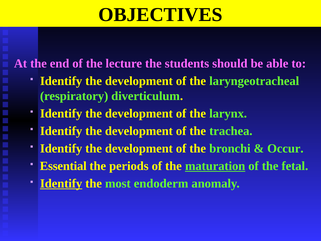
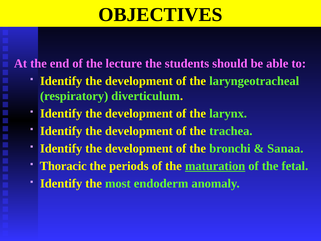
Occur: Occur -> Sanaa
Essential: Essential -> Thoracic
Identify at (61, 183) underline: present -> none
